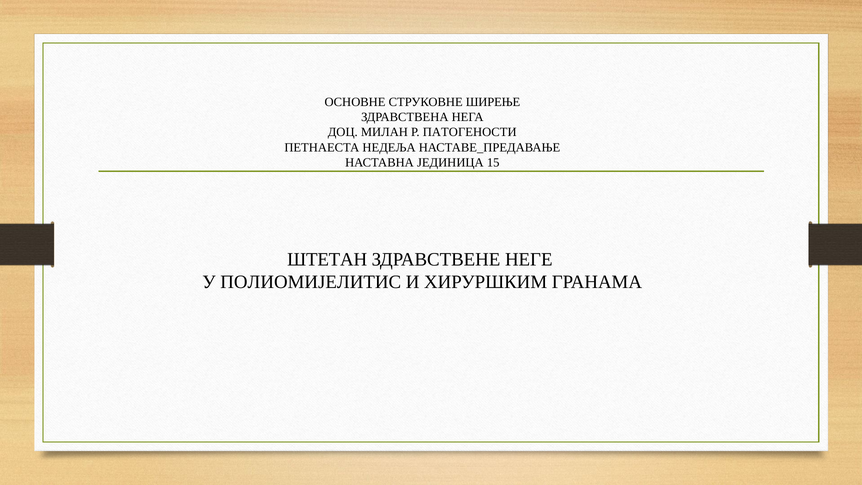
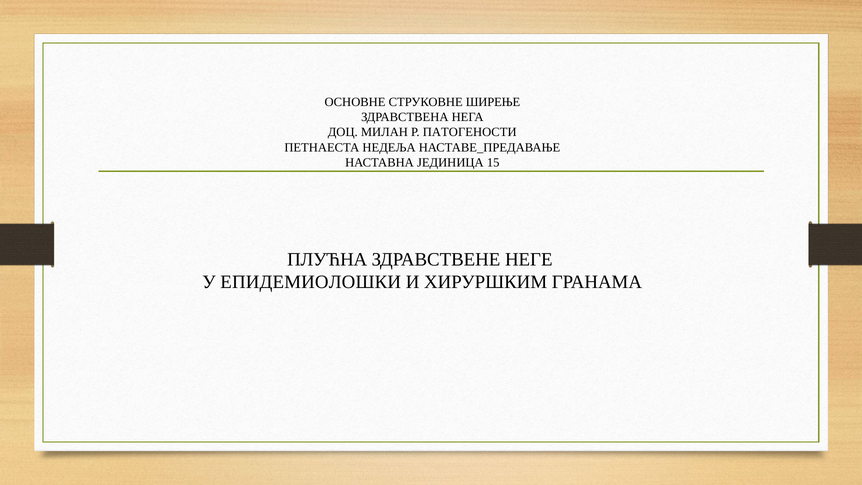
ШТЕТАН: ШТЕТАН -> ПЛУЋНА
ПОЛИОМИЈЕЛИТИС: ПОЛИОМИЈЕЛИТИС -> ЕПИДЕМИОЛОШКИ
